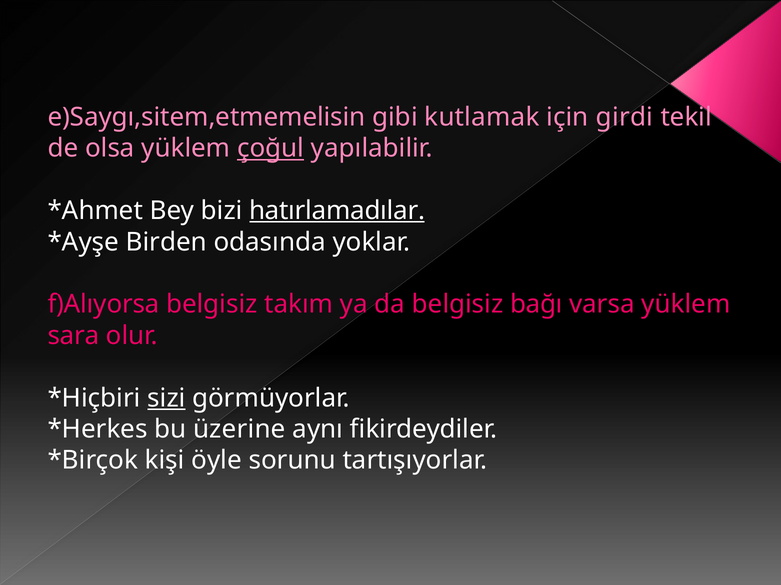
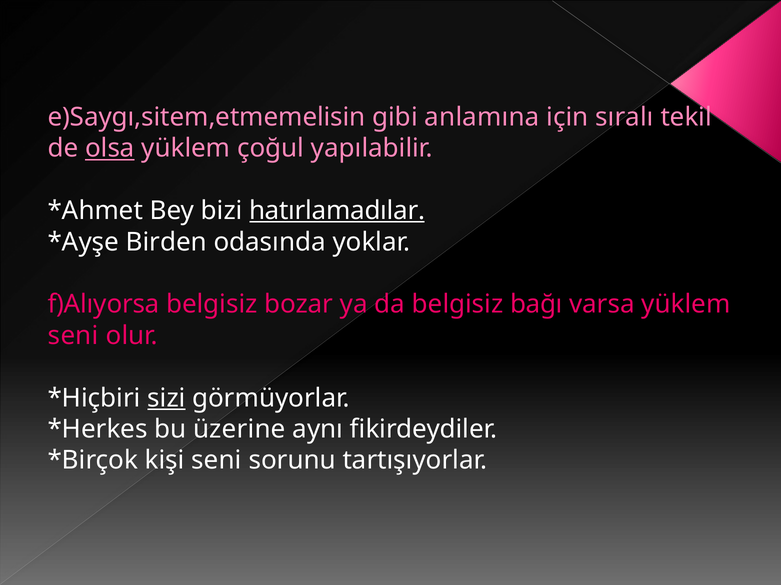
kutlamak: kutlamak -> anlamına
girdi: girdi -> sıralı
olsa underline: none -> present
çoğul underline: present -> none
takım: takım -> bozar
sara at (73, 336): sara -> seni
kişi öyle: öyle -> seni
